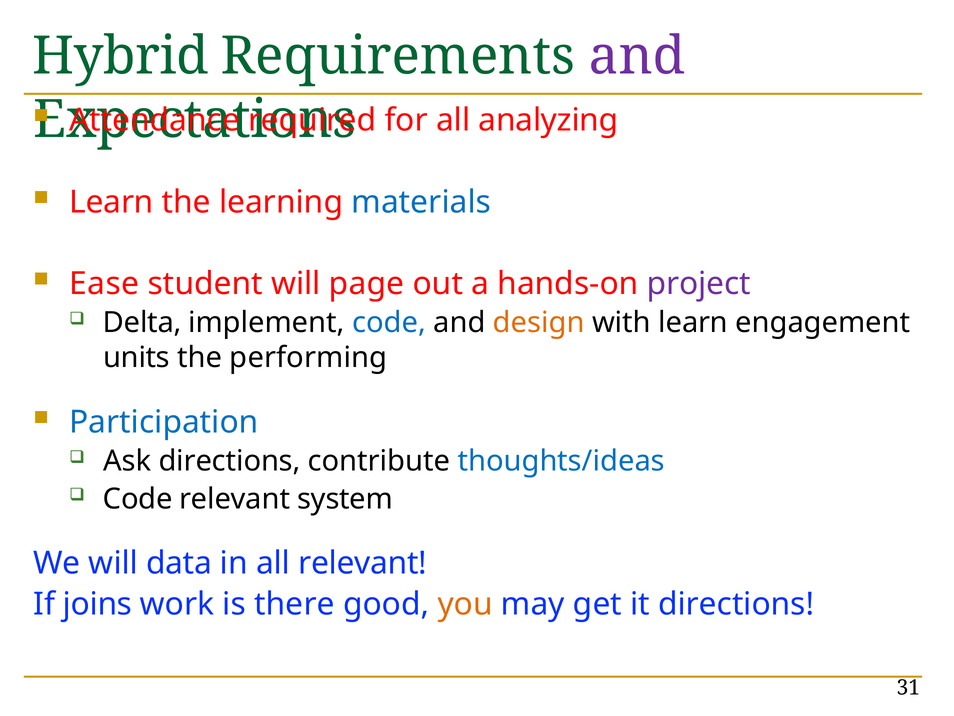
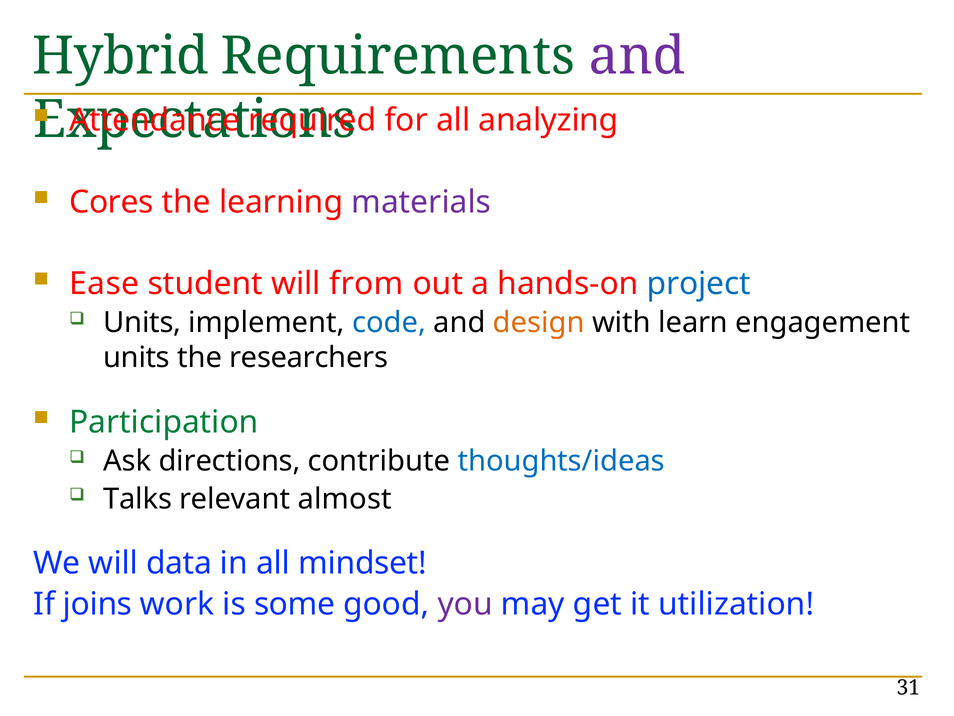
Learn at (111, 202): Learn -> Cores
materials colour: blue -> purple
page: page -> from
project colour: purple -> blue
Delta at (142, 323): Delta -> Units
performing: performing -> researchers
Participation colour: blue -> green
Code at (138, 499): Code -> Talks
system: system -> almost
all relevant: relevant -> mindset
there: there -> some
you colour: orange -> purple
it directions: directions -> utilization
